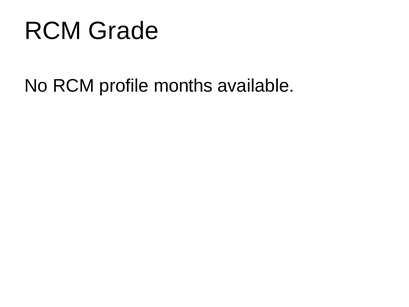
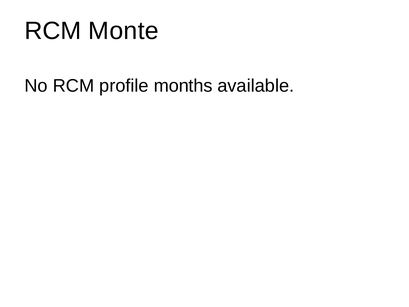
Grade: Grade -> Monte
